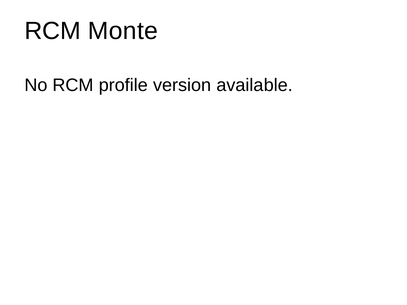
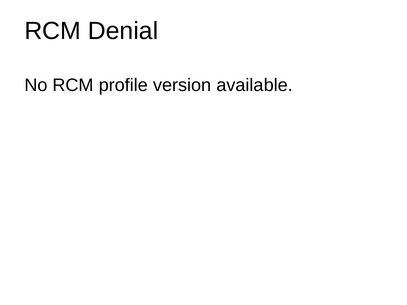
Monte: Monte -> Denial
